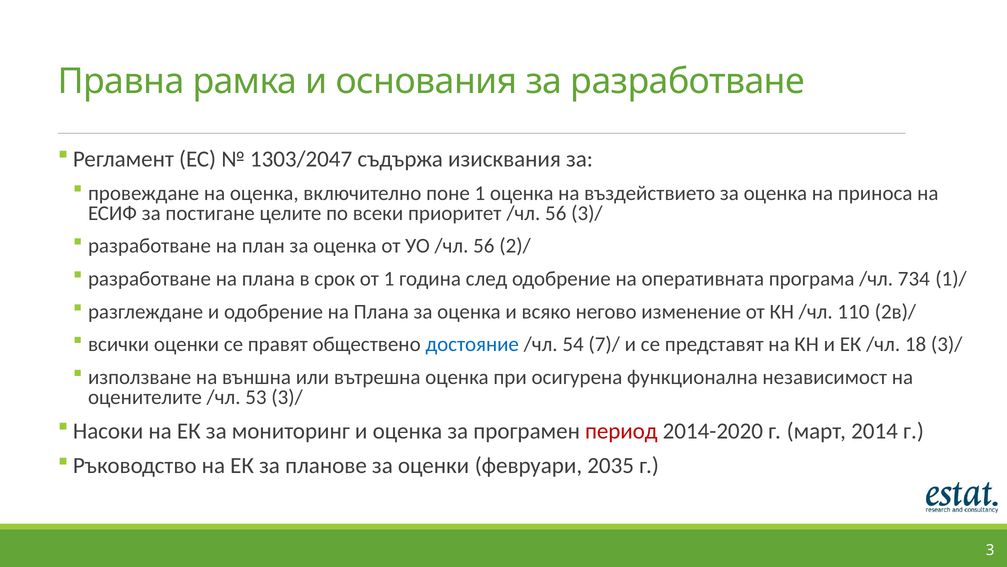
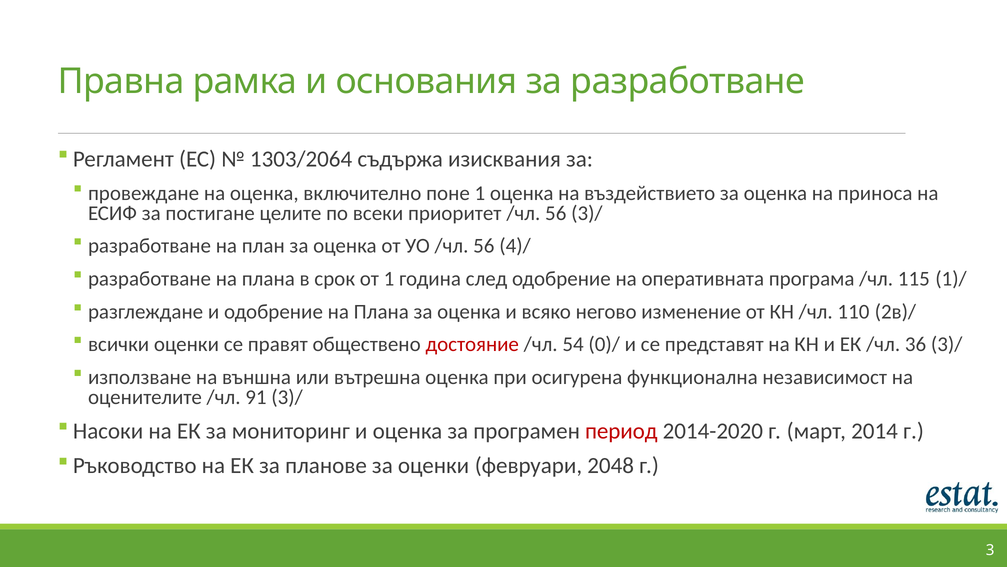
1303/2047: 1303/2047 -> 1303/2064
2)/: 2)/ -> 4)/
734: 734 -> 115
достояние colour: blue -> red
7)/: 7)/ -> 0)/
18: 18 -> 36
53: 53 -> 91
2035: 2035 -> 2048
